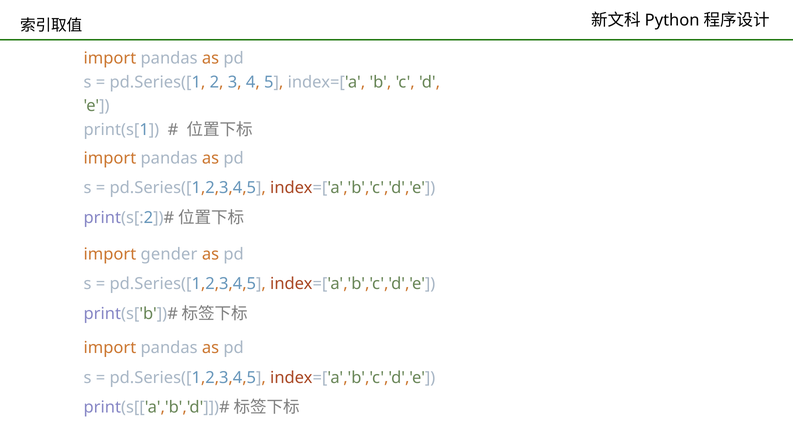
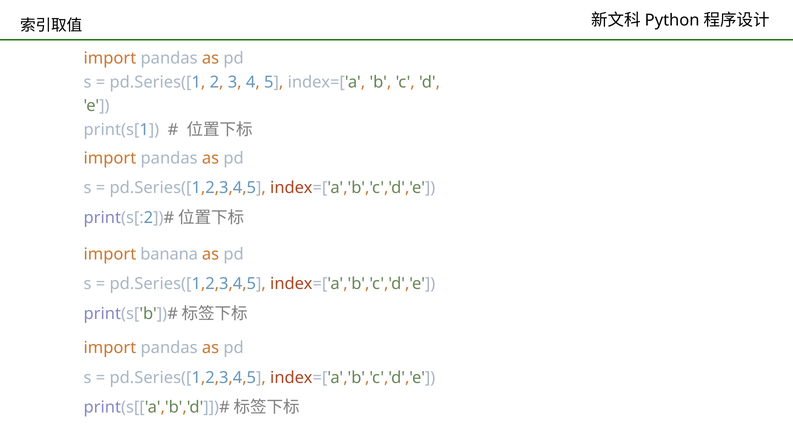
gender: gender -> banana
